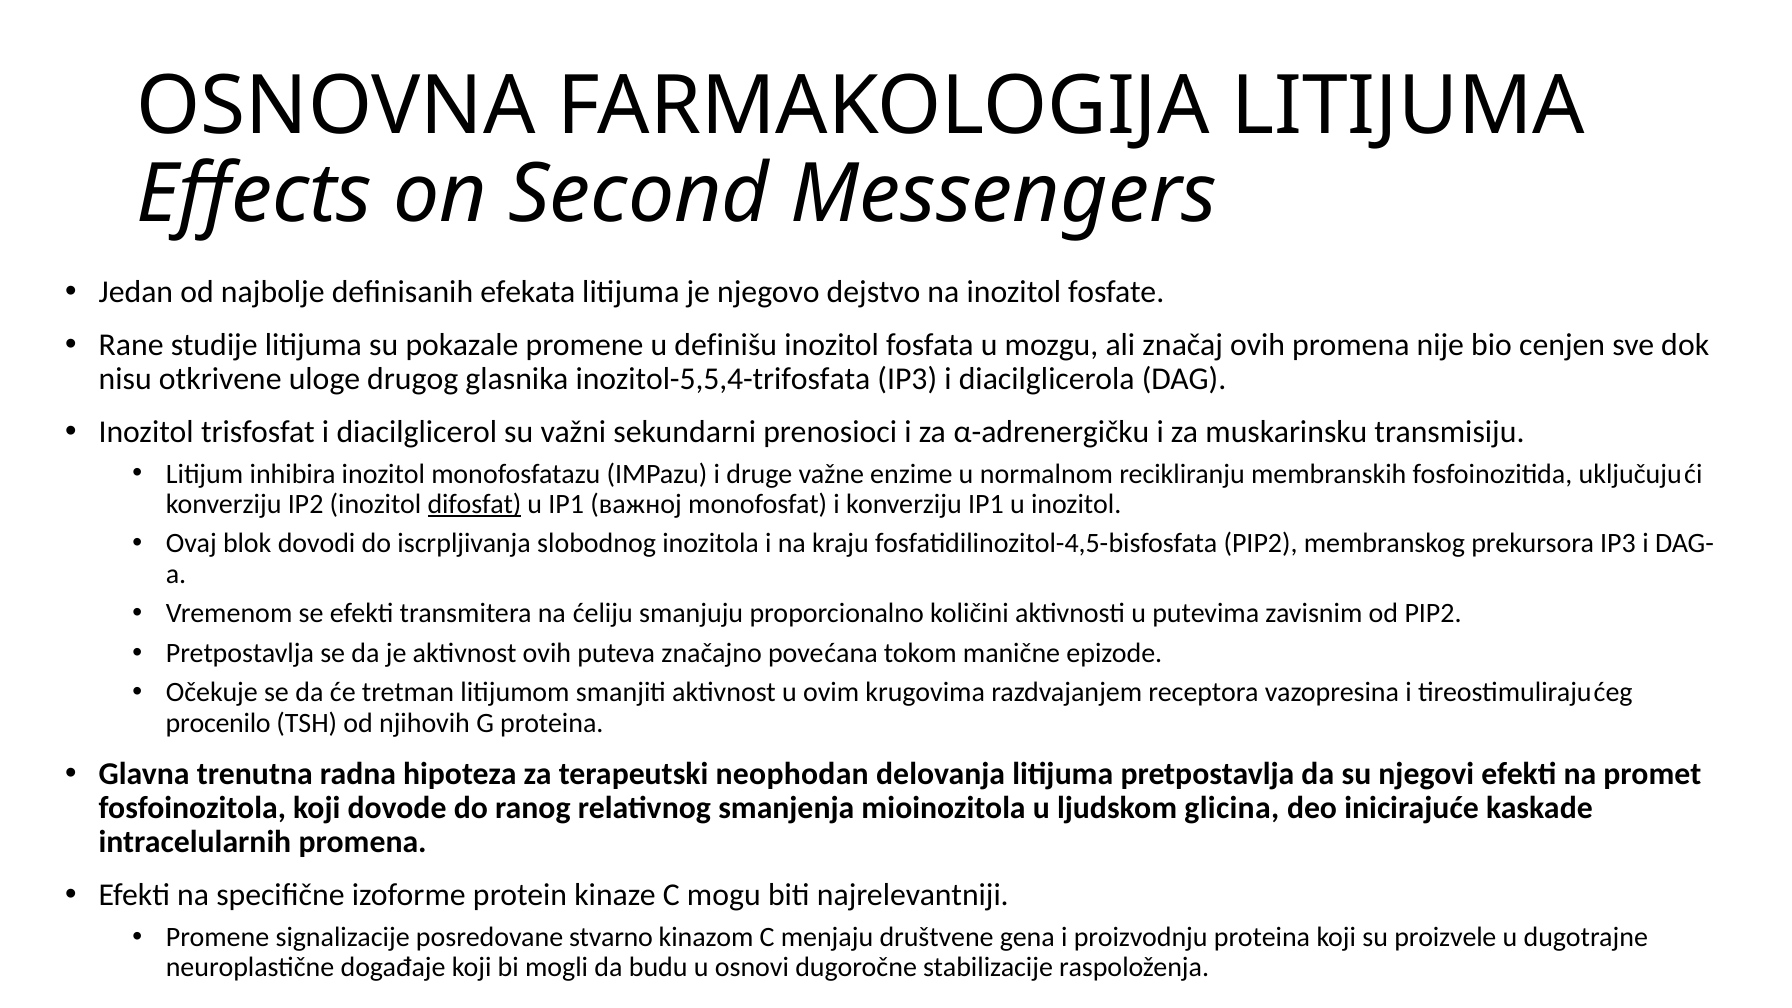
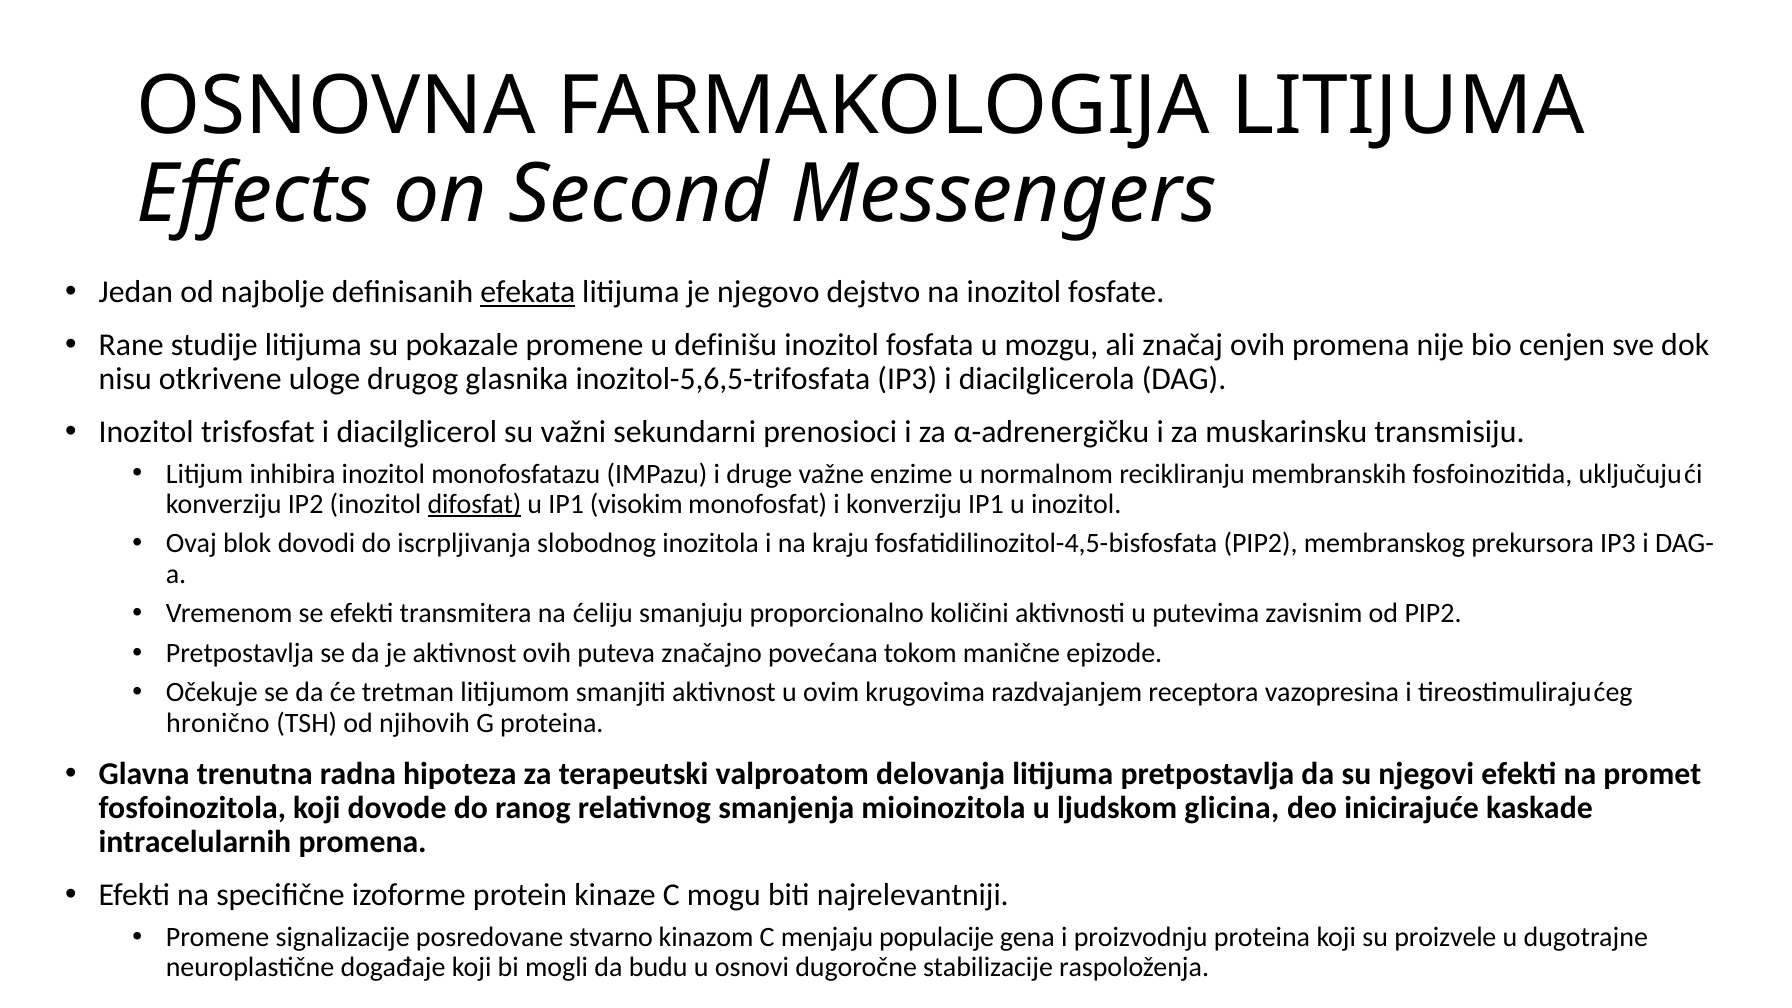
efekata underline: none -> present
inozitol-5,5,4-trifosfata: inozitol-5,5,4-trifosfata -> inozitol-5,6,5-trifosfata
важној: важној -> visokim
procenilo: procenilo -> hronično
neophodan: neophodan -> valproatom
društvene: društvene -> populacije
